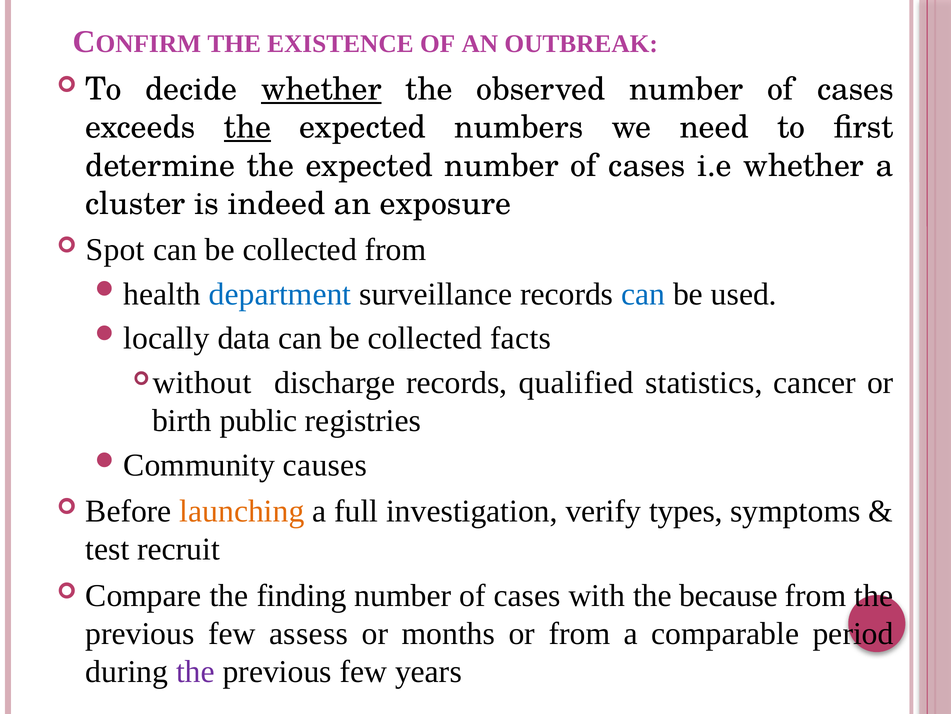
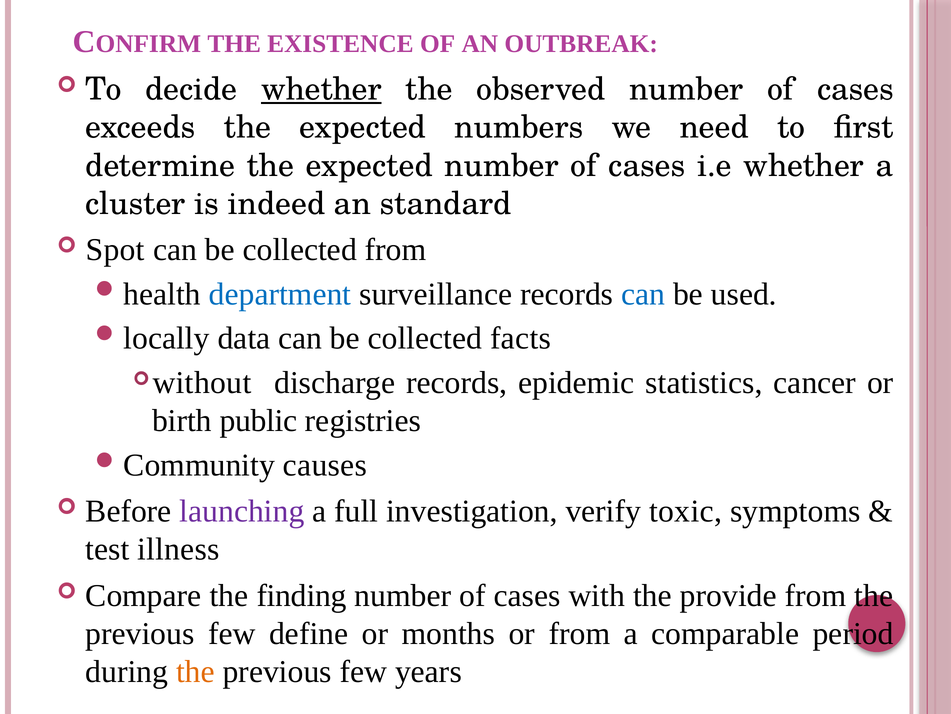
the at (247, 127) underline: present -> none
exposure: exposure -> standard
qualified: qualified -> epidemic
launching colour: orange -> purple
types: types -> toxic
recruit: recruit -> illness
because: because -> provide
assess: assess -> define
the at (195, 671) colour: purple -> orange
